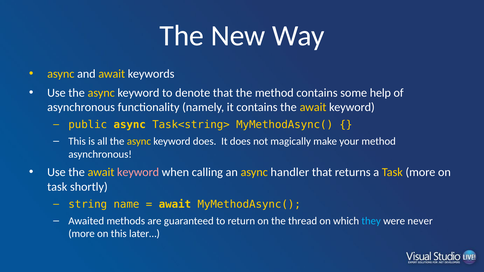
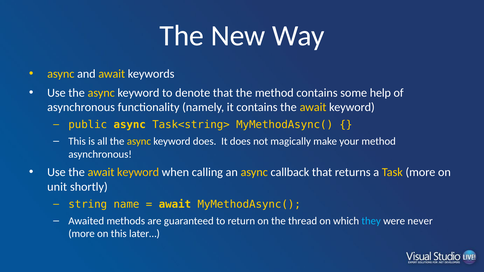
keyword at (138, 172) colour: pink -> yellow
handler: handler -> callback
task at (57, 187): task -> unit
